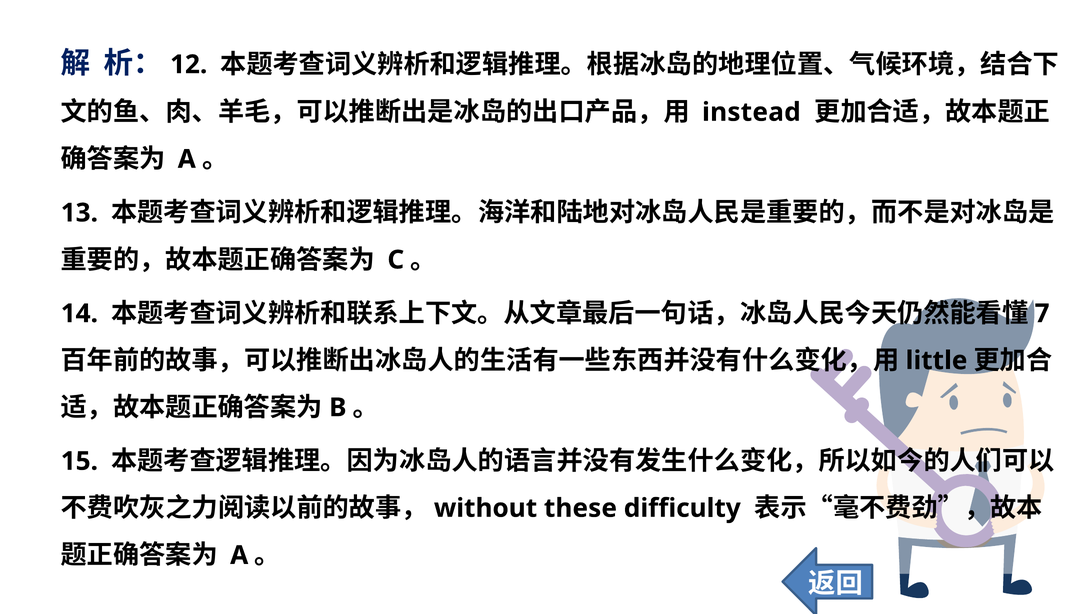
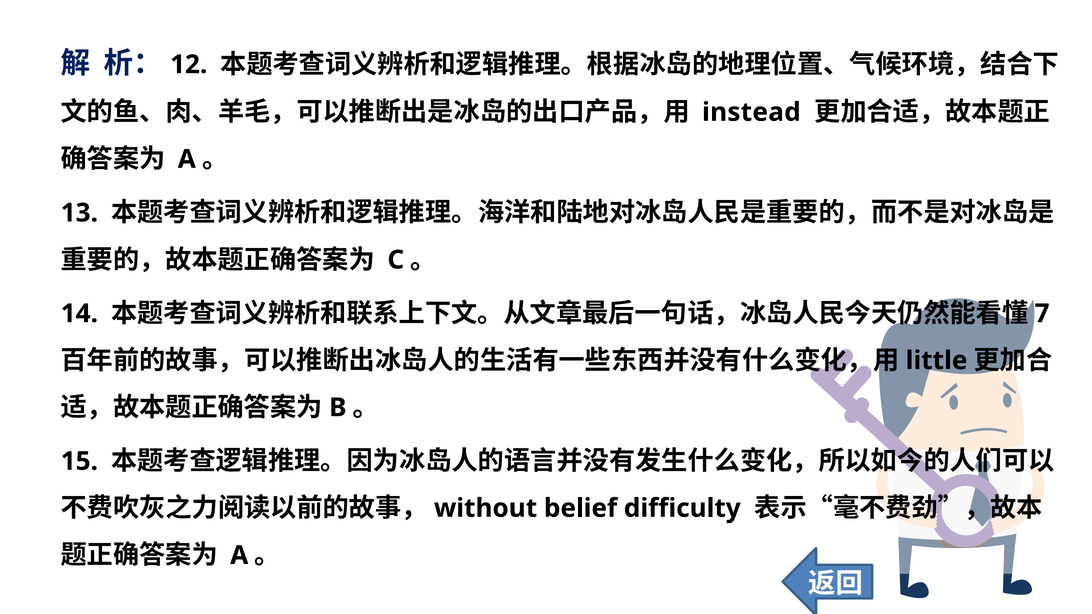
these: these -> belief
